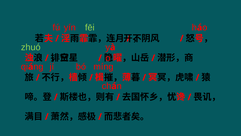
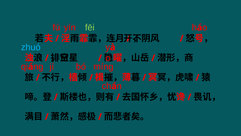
zhuó colour: light green -> light blue
